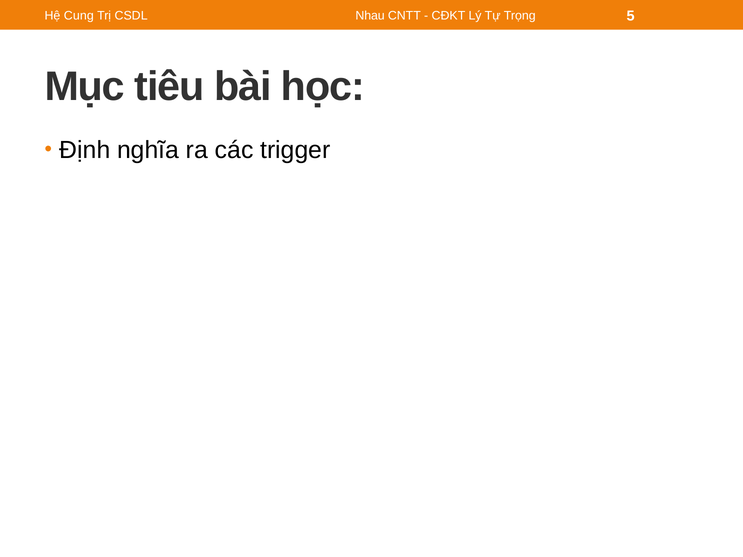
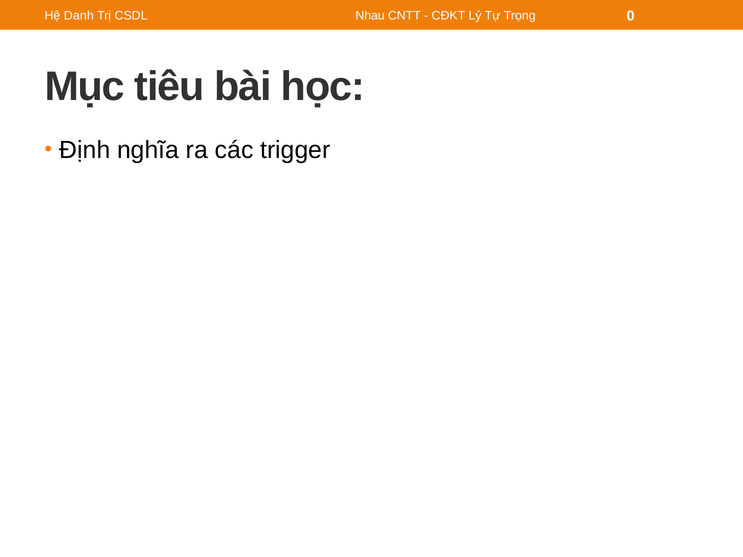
Cung: Cung -> Danh
5: 5 -> 0
